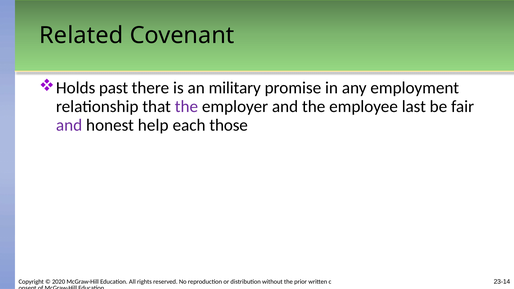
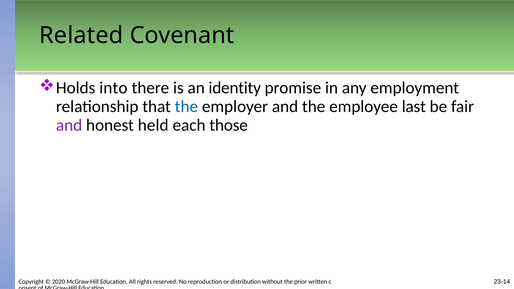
past: past -> into
military: military -> identity
the at (186, 107) colour: purple -> blue
help: help -> held
